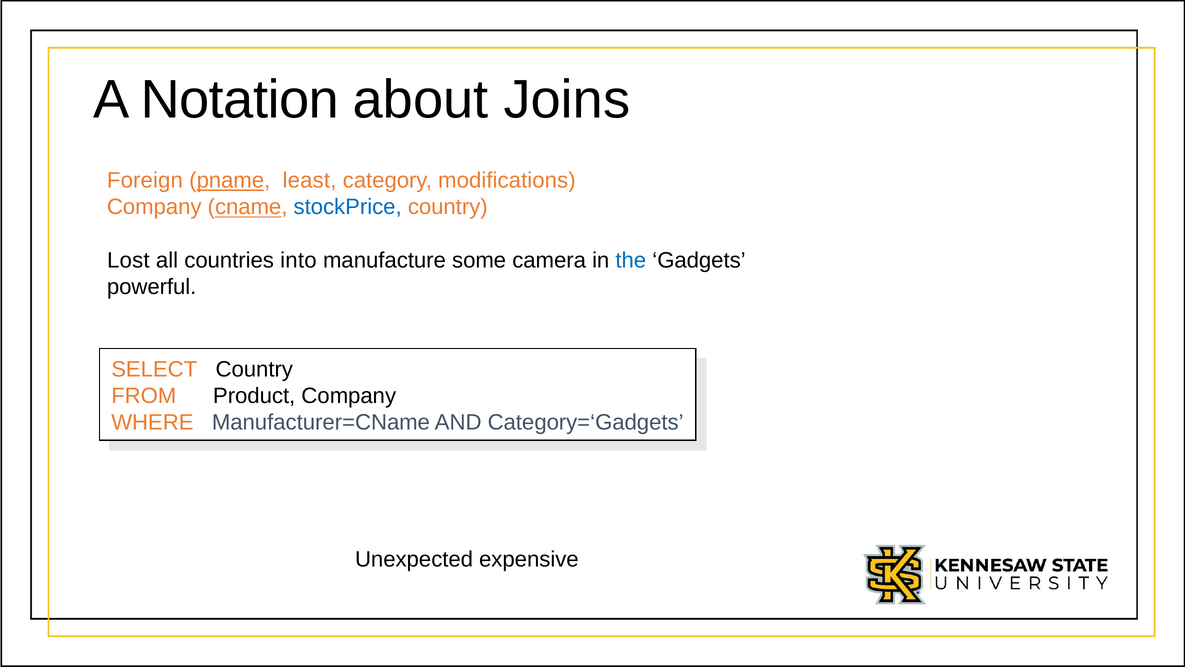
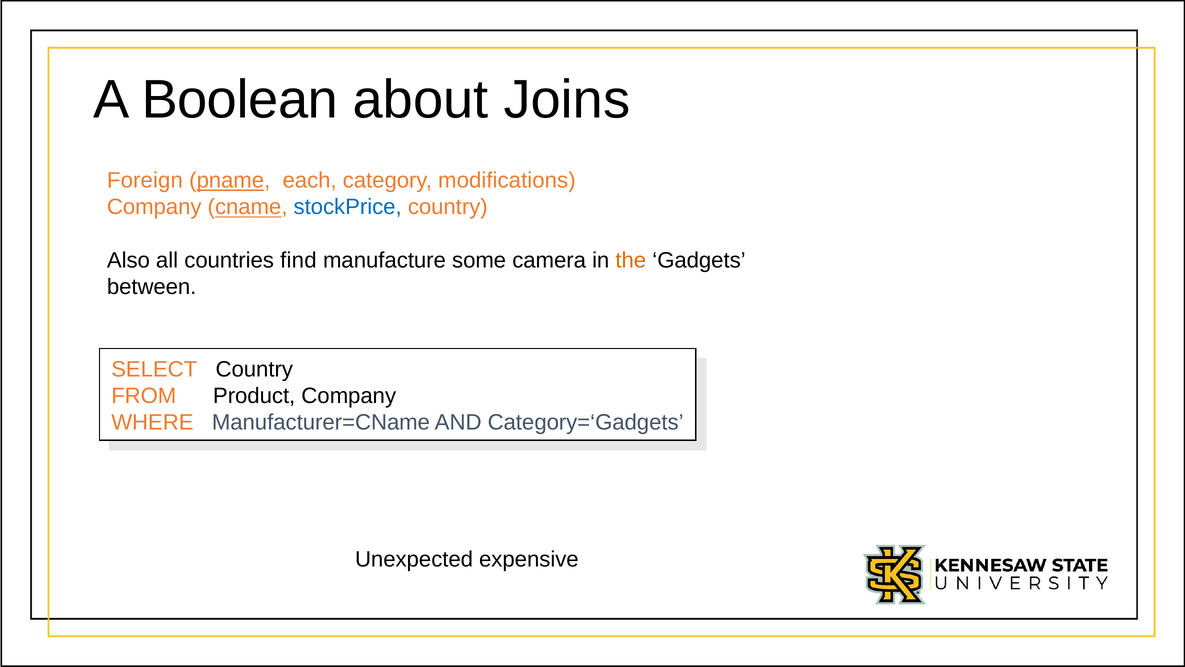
Notation: Notation -> Boolean
least: least -> each
Lost: Lost -> Also
into: into -> find
the colour: blue -> orange
powerful: powerful -> between
